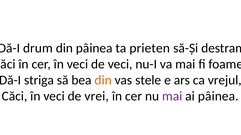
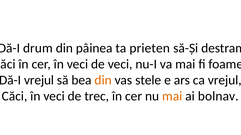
striga at (39, 80): striga -> vrejul
vrei: vrei -> trec
mai at (172, 96) colour: purple -> orange
ai pâinea: pâinea -> bolnav
